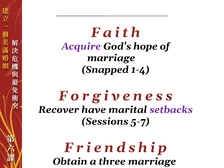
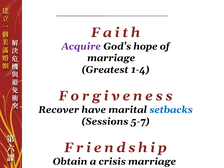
Snapped: Snapped -> Greatest
setbacks colour: purple -> blue
three: three -> crisis
